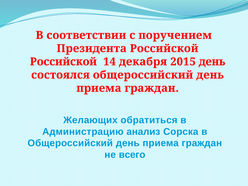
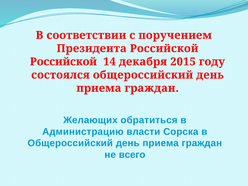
2015 день: день -> году
анализ: анализ -> власти
